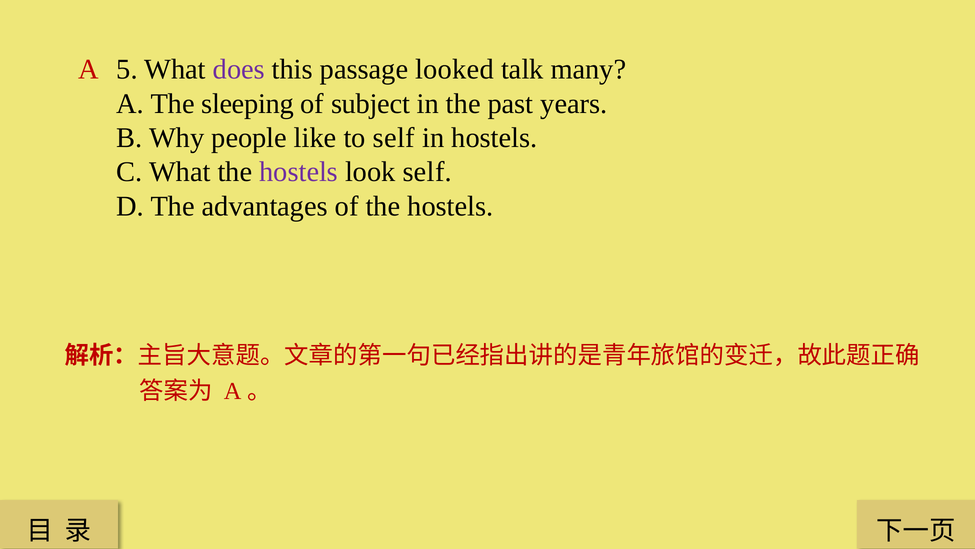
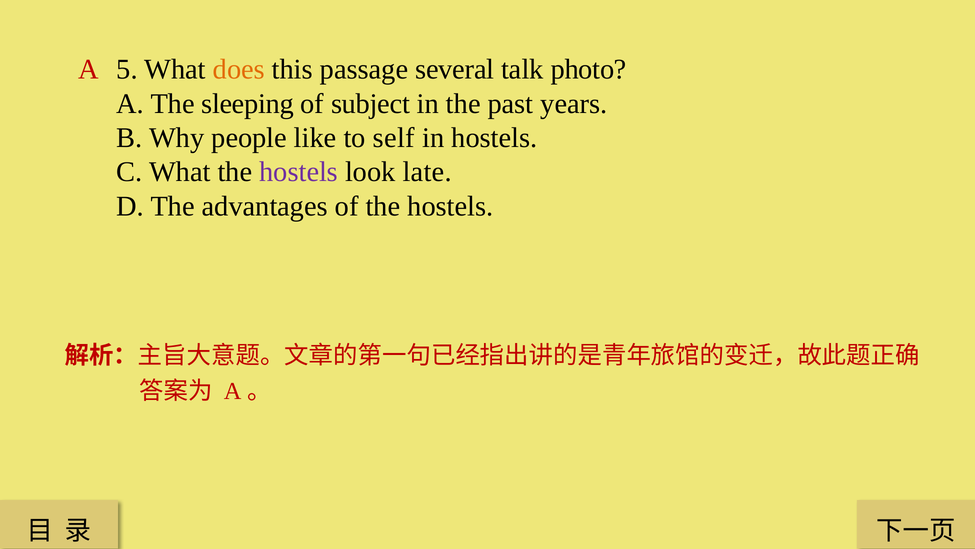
does colour: purple -> orange
looked: looked -> several
many: many -> photo
look self: self -> late
